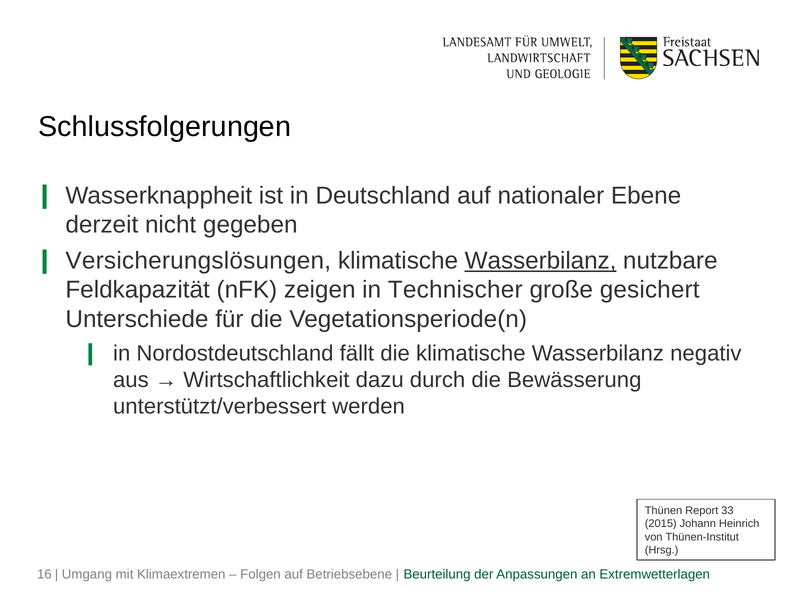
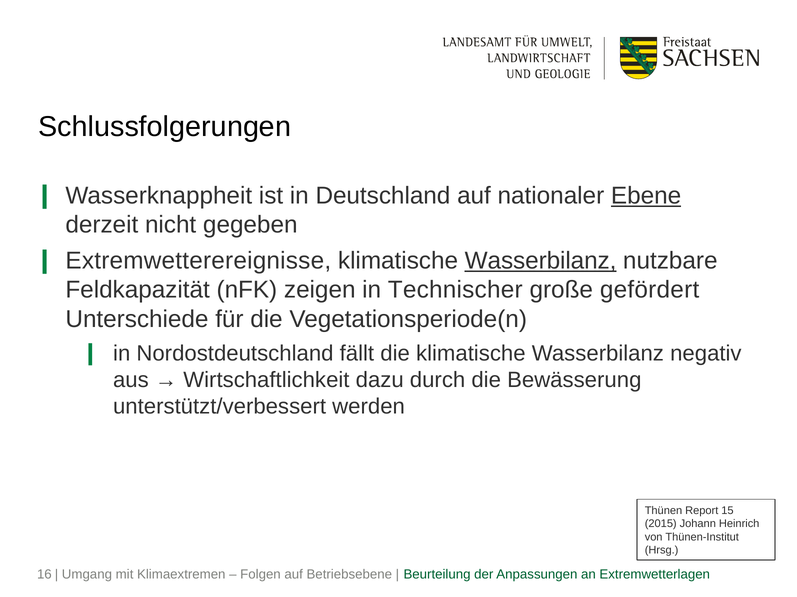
Ebene underline: none -> present
Versicherungslösungen: Versicherungslösungen -> Extremwetterereignisse
gesichert: gesichert -> gefördert
33: 33 -> 15
